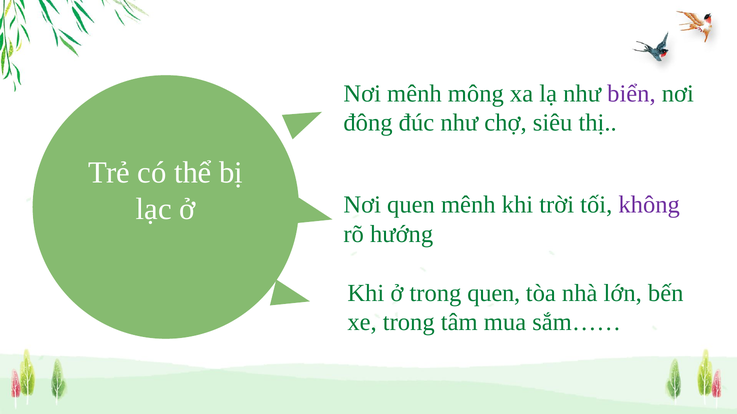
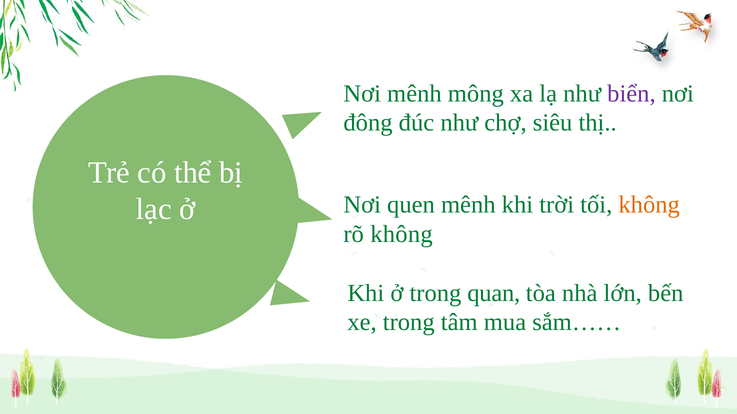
không at (649, 205) colour: purple -> orange
rõ hướng: hướng -> không
trong quen: quen -> quan
